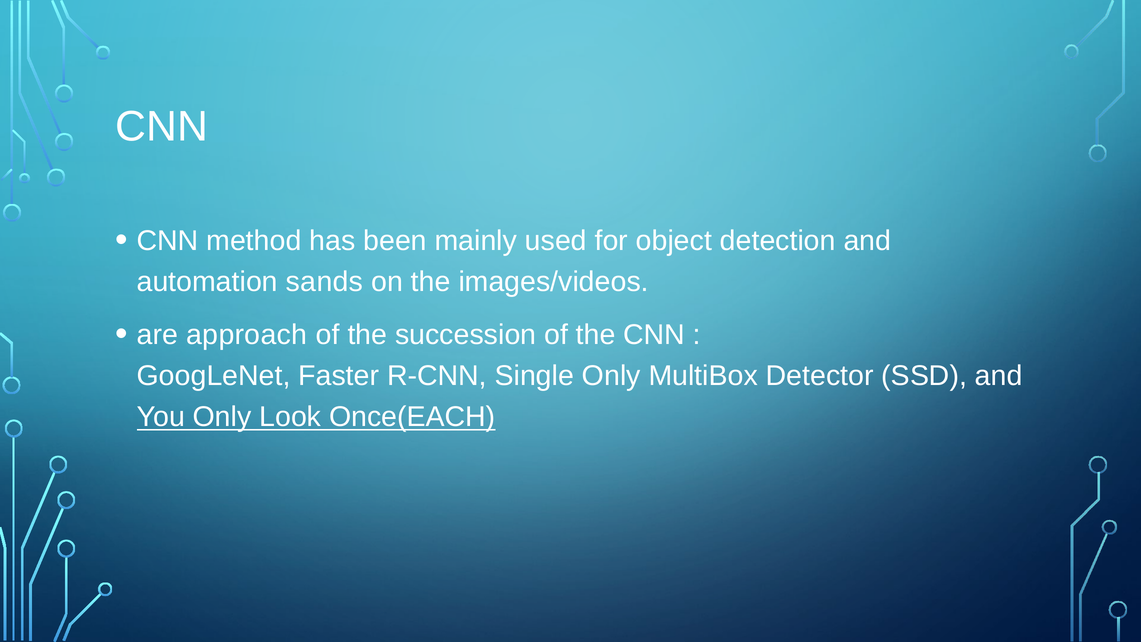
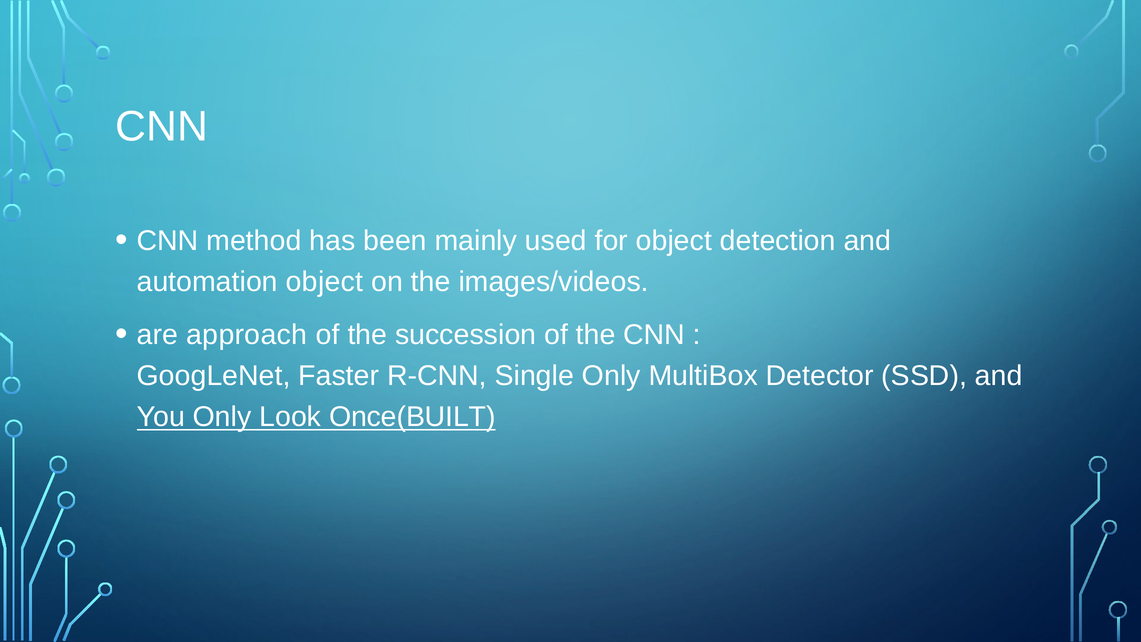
automation sands: sands -> object
Once(EACH: Once(EACH -> Once(BUILT
